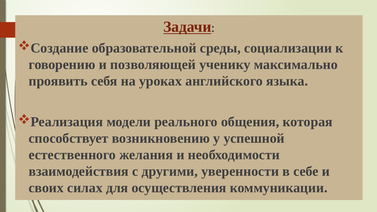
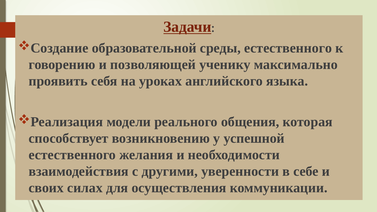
среды социализации: социализации -> естественного
